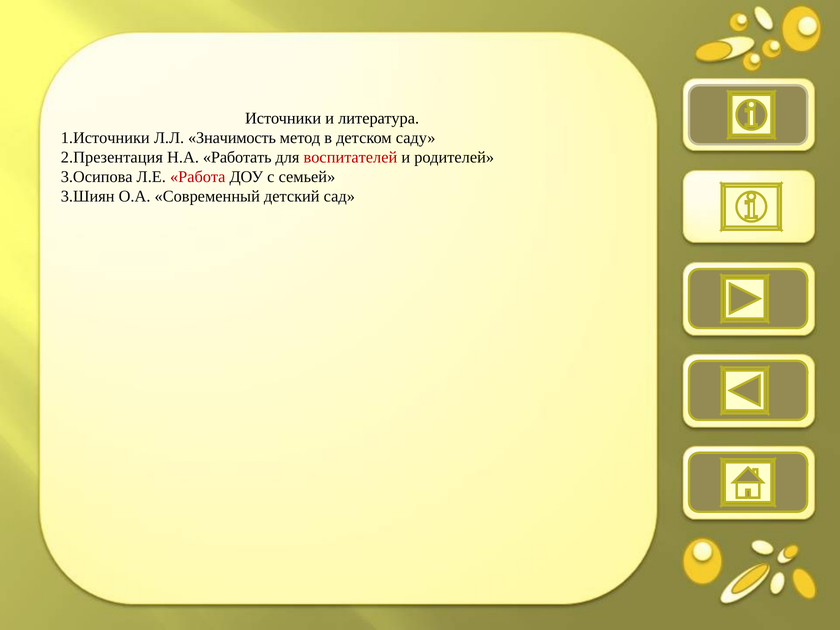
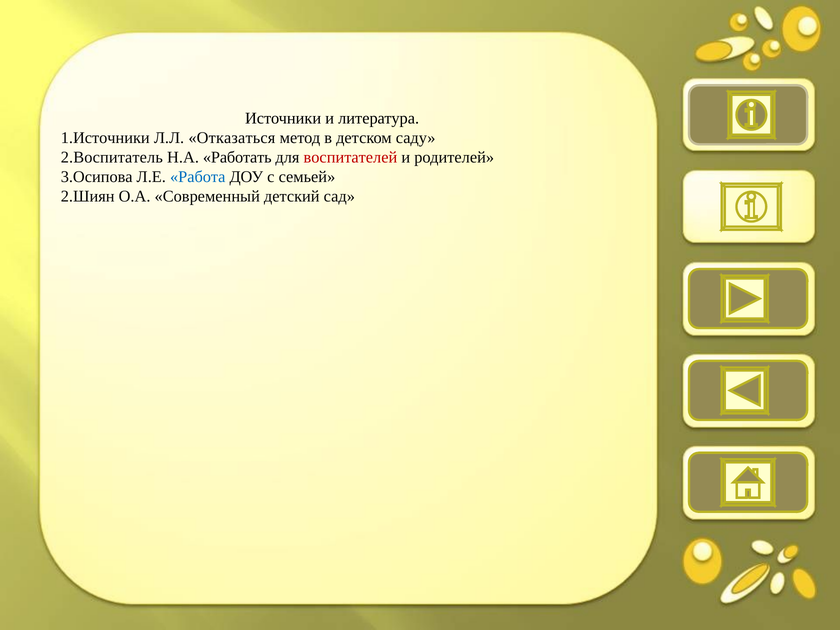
Значимость: Значимость -> Отказаться
2.Презентация: 2.Презентация -> 2.Воспитатель
Работа colour: red -> blue
3.Шиян: 3.Шиян -> 2.Шиян
